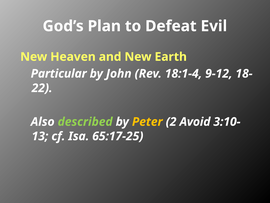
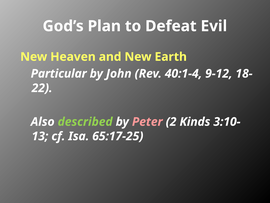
18:1-4: 18:1-4 -> 40:1-4
Peter colour: yellow -> pink
Avoid: Avoid -> Kinds
